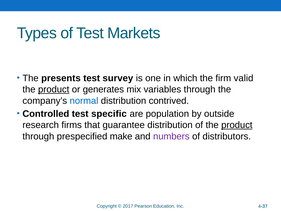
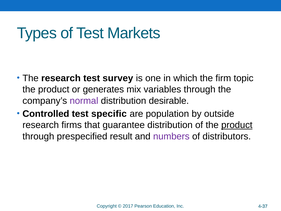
The presents: presents -> research
valid: valid -> topic
product at (54, 89) underline: present -> none
normal colour: blue -> purple
contrived: contrived -> desirable
make: make -> result
